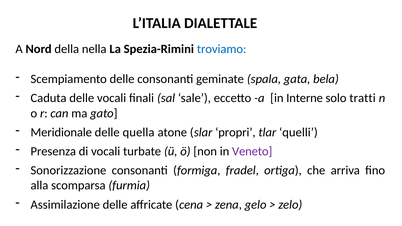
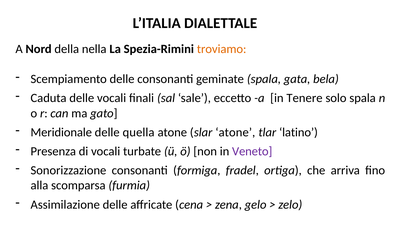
troviamo colour: blue -> orange
Interne: Interne -> Tenere
solo tratti: tratti -> spala
slar propri: propri -> atone
quelli: quelli -> latino
